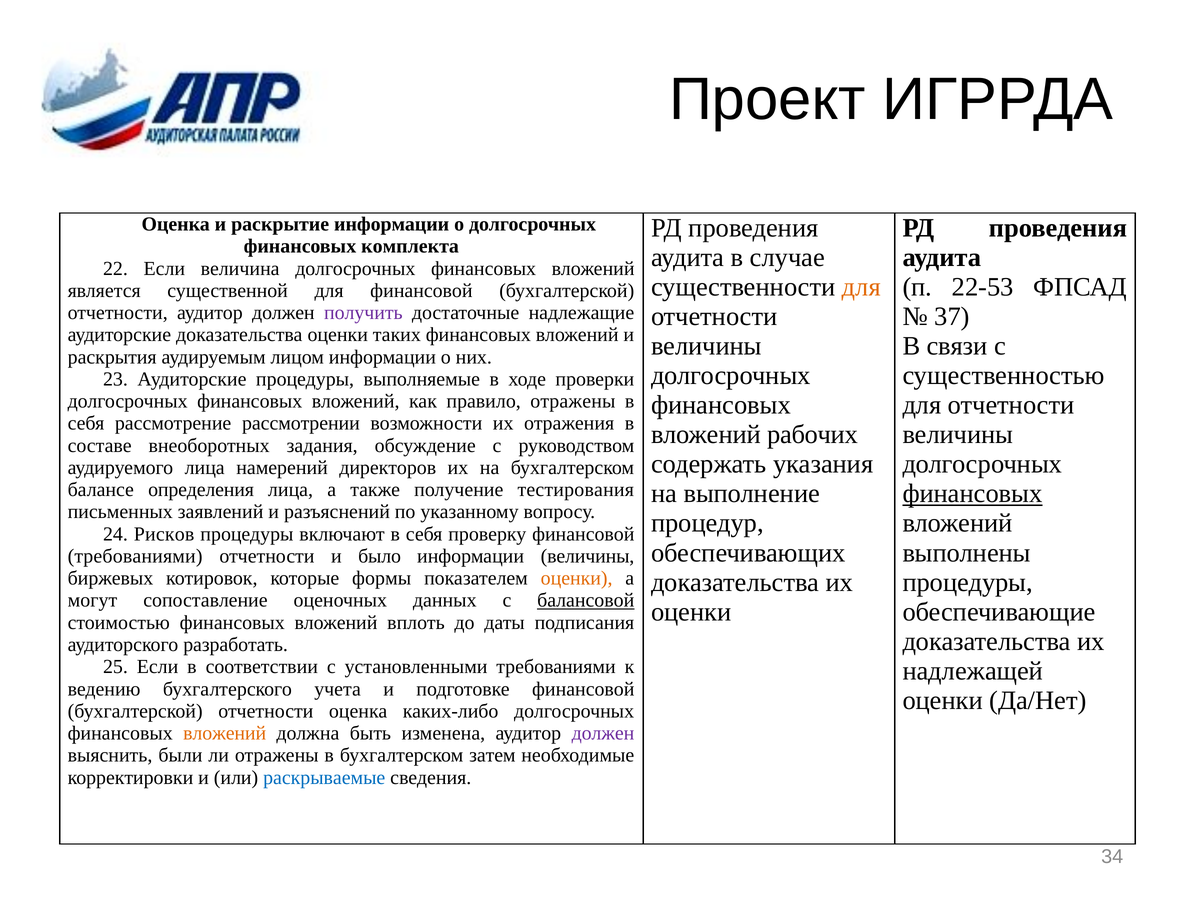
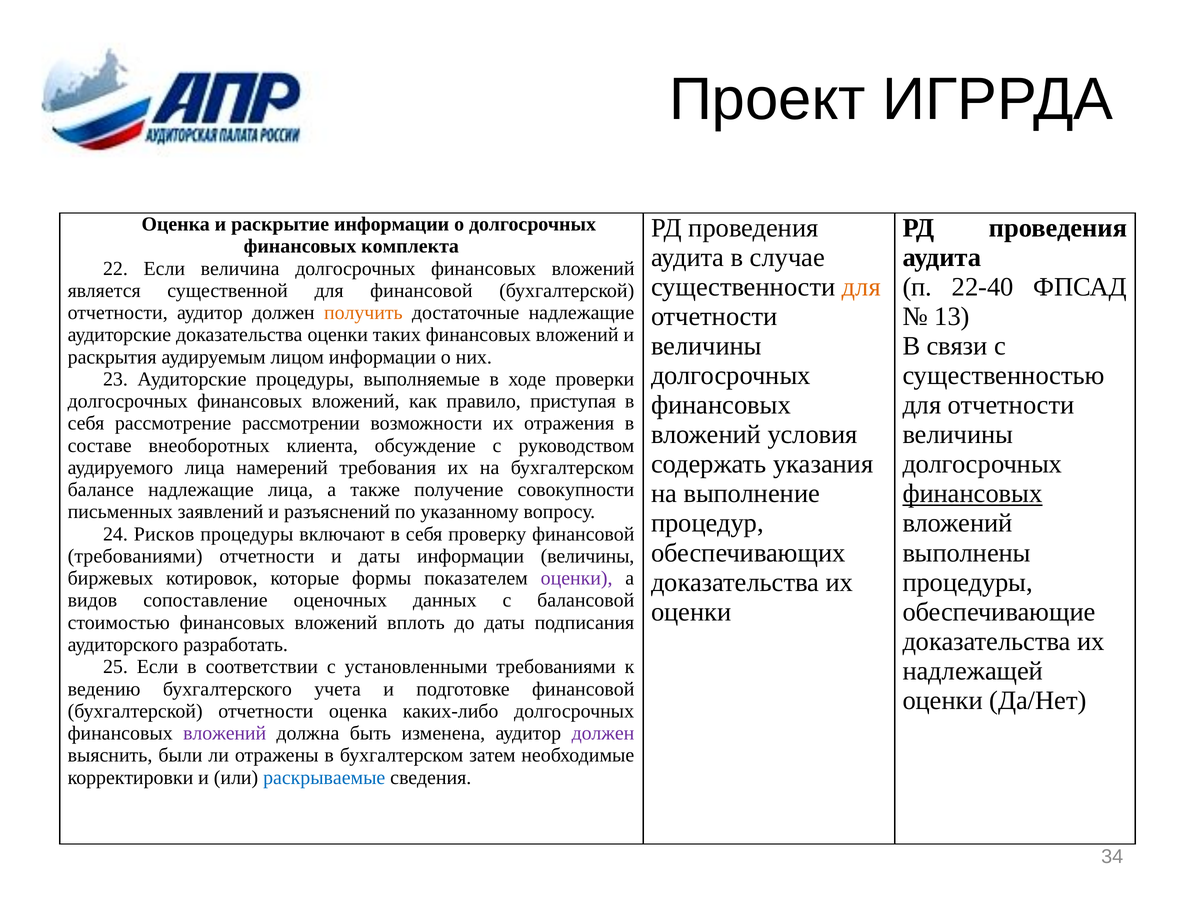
22-53: 22-53 -> 22-40
получить colour: purple -> orange
37: 37 -> 13
правило отражены: отражены -> приступая
рабочих: рабочих -> условия
задания: задания -> клиента
директоров: директоров -> требования
балансе определения: определения -> надлежащие
тестирования: тестирования -> совокупности
и было: было -> даты
оценки at (577, 578) colour: orange -> purple
могут: могут -> видов
балансовой underline: present -> none
вложений at (225, 733) colour: orange -> purple
